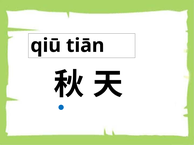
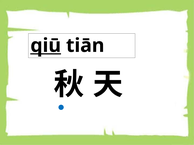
qiū underline: none -> present
